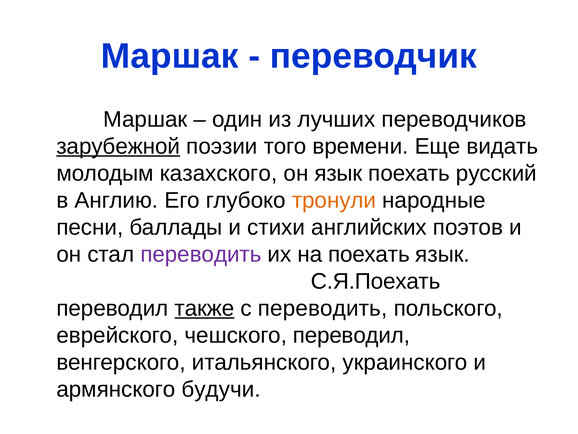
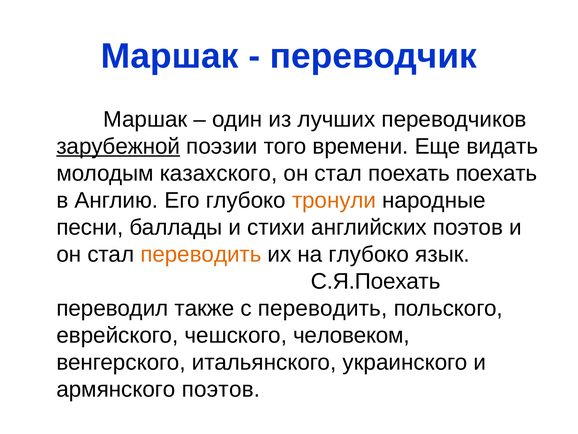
язык at (338, 173): язык -> стал
поехать русский: русский -> поехать
переводить at (201, 254) colour: purple -> orange
на поехать: поехать -> глубоко
также underline: present -> none
чешского переводил: переводил -> человеком
армянского будучи: будучи -> поэтов
